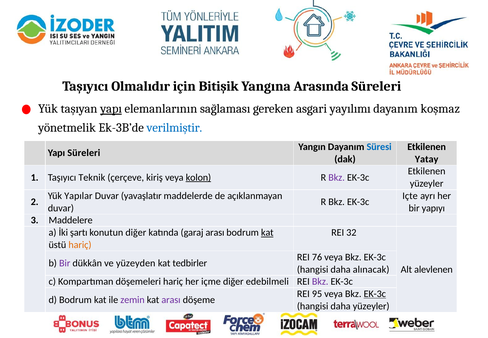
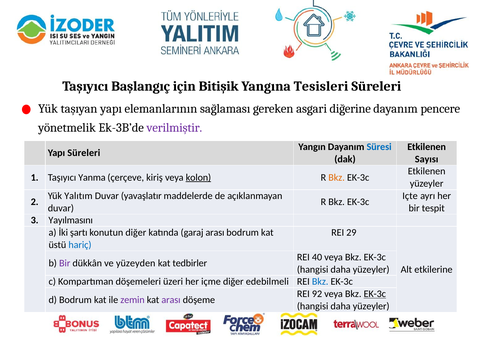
Olmalıdır: Olmalıdır -> Başlangıç
Arasında: Arasında -> Tesisleri
yapı at (111, 109) underline: present -> none
yayılımı: yayılımı -> diğerine
koşmaz: koşmaz -> pencere
verilmiştir colour: blue -> purple
Yatay: Yatay -> Sayısı
Teknik: Teknik -> Yanma
Bkz at (337, 177) colour: purple -> orange
Yapılar: Yapılar -> Yalıtım
yapıyı: yapıyı -> tespit
Maddelere: Maddelere -> Yayılmasını
kat at (267, 233) underline: present -> none
32: 32 -> 29
hariç at (80, 245) colour: orange -> blue
76: 76 -> 40
alınacak at (371, 269): alınacak -> yüzeyler
alevlenen: alevlenen -> etkilerine
döşemeleri hariç: hariç -> üzeri
Bkz at (320, 282) colour: purple -> blue
95: 95 -> 92
